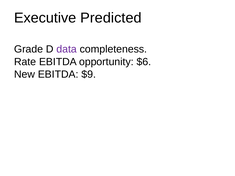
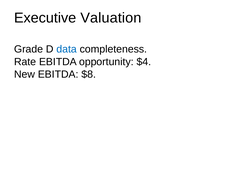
Predicted: Predicted -> Valuation
data colour: purple -> blue
$6: $6 -> $4
$9: $9 -> $8
